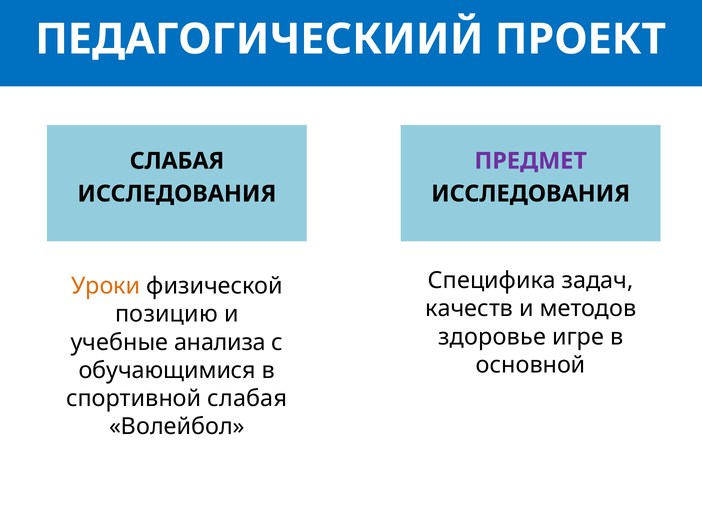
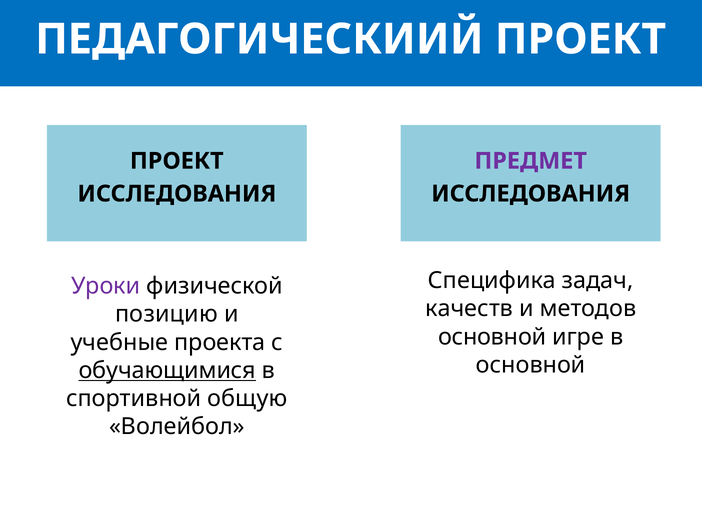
СЛАБАЯ at (177, 161): СЛАБАЯ -> ПРОЕКТ
Уроки colour: orange -> purple
здоровье at (492, 337): здоровье -> основной
анализа: анализа -> проекта
обучающимися underline: none -> present
спортивной слабая: слабая -> общую
